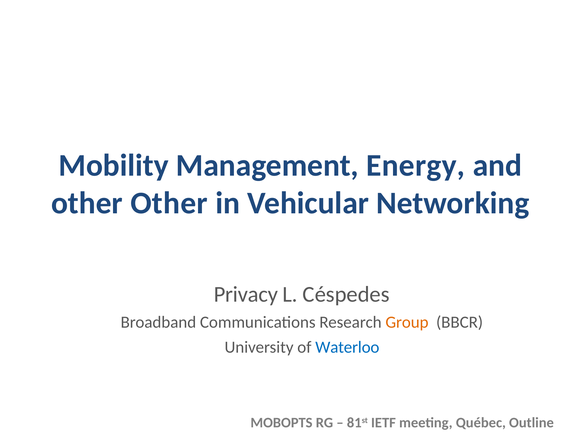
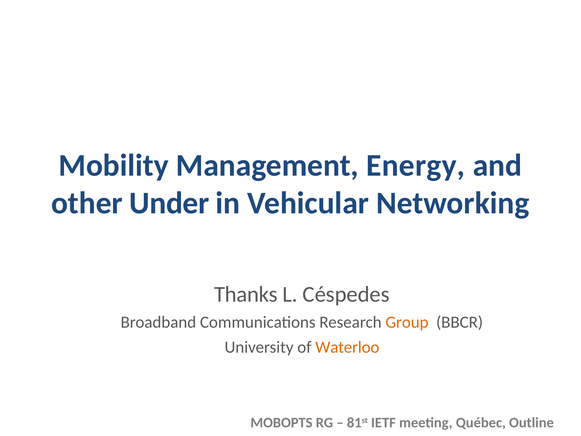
other Other: Other -> Under
Privacy: Privacy -> Thanks
Waterloo colour: blue -> orange
